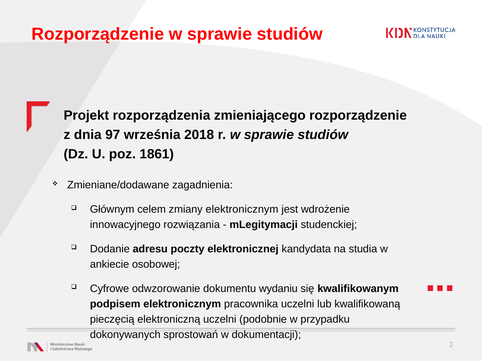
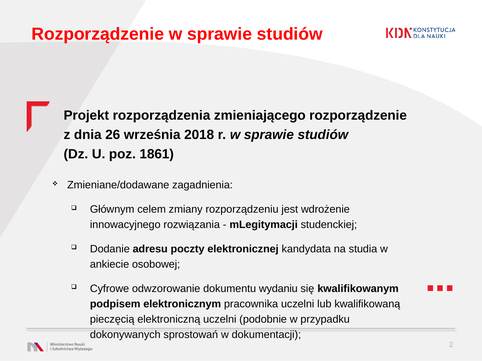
97: 97 -> 26
zmiany elektronicznym: elektronicznym -> rozporządzeniu
